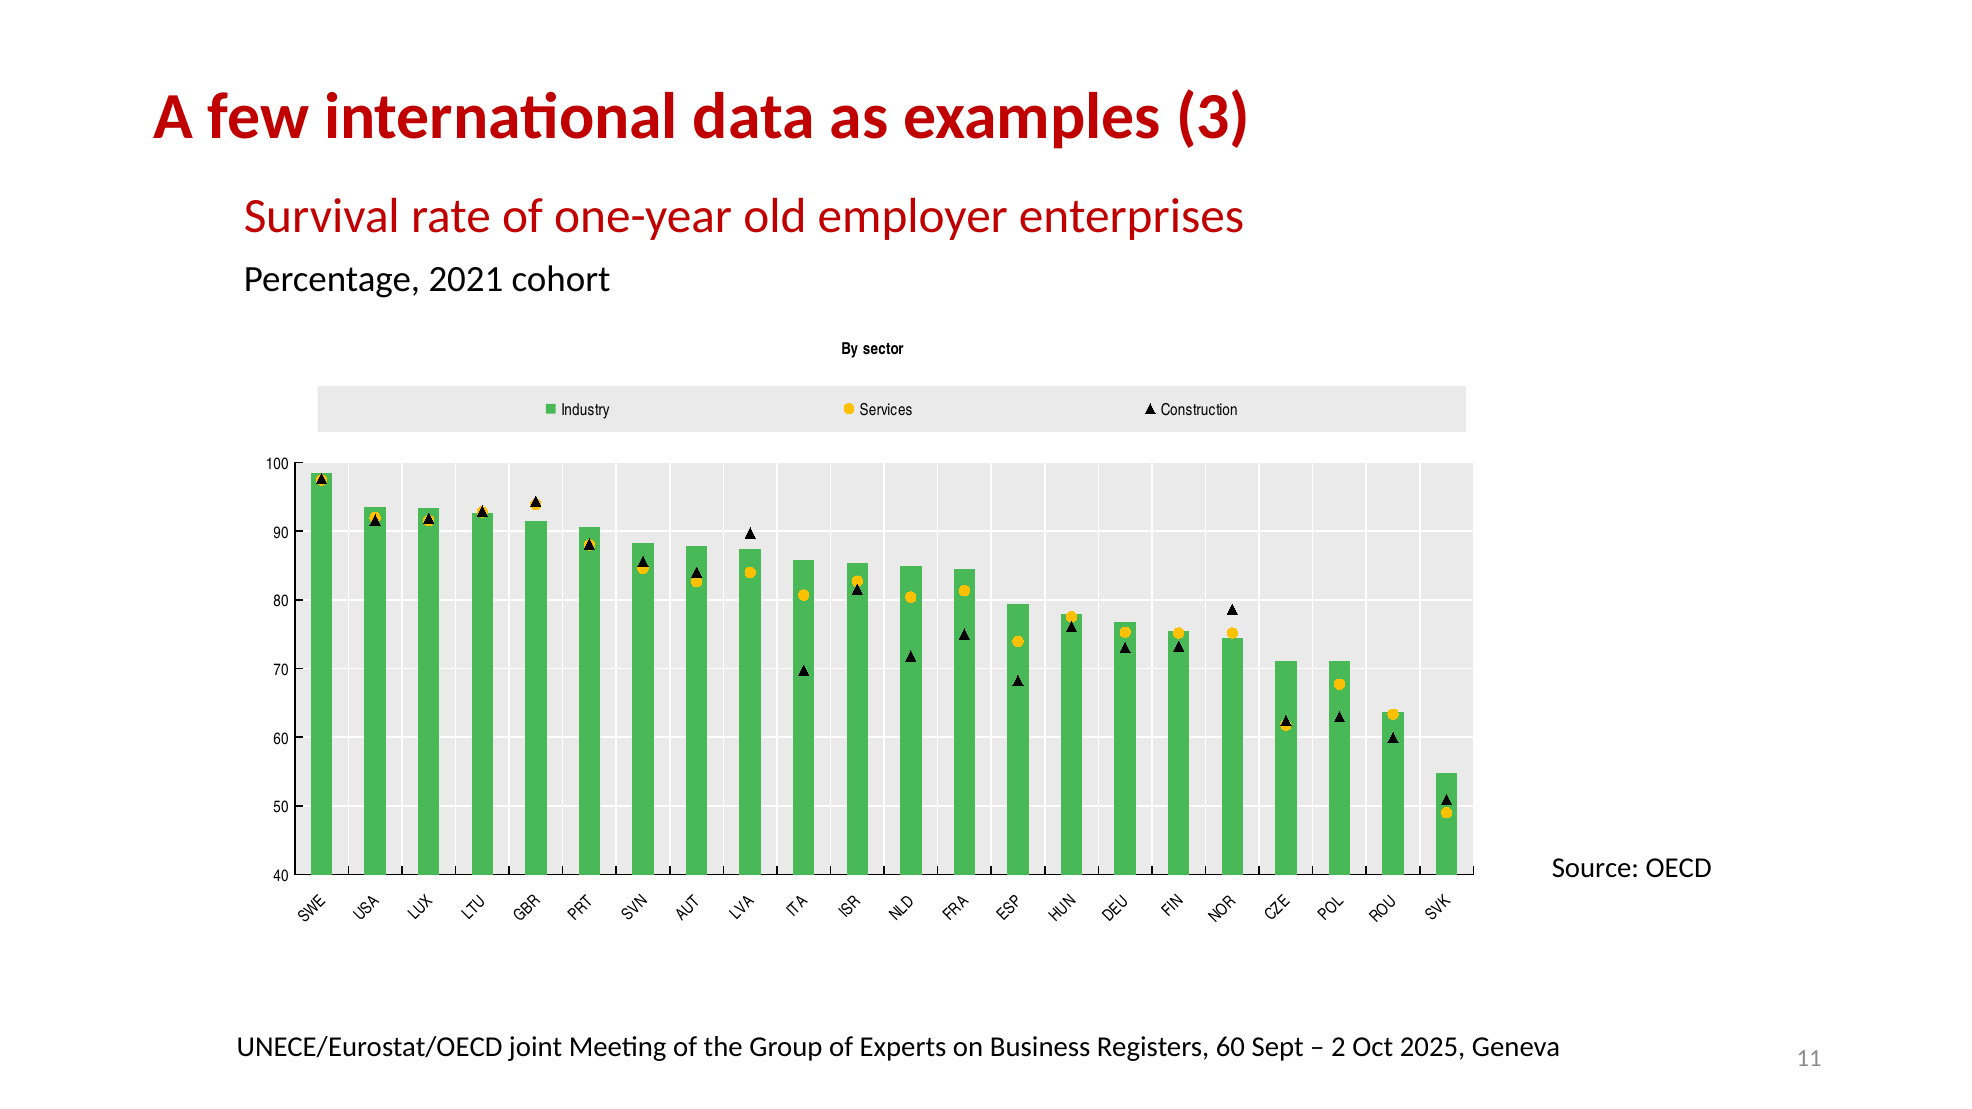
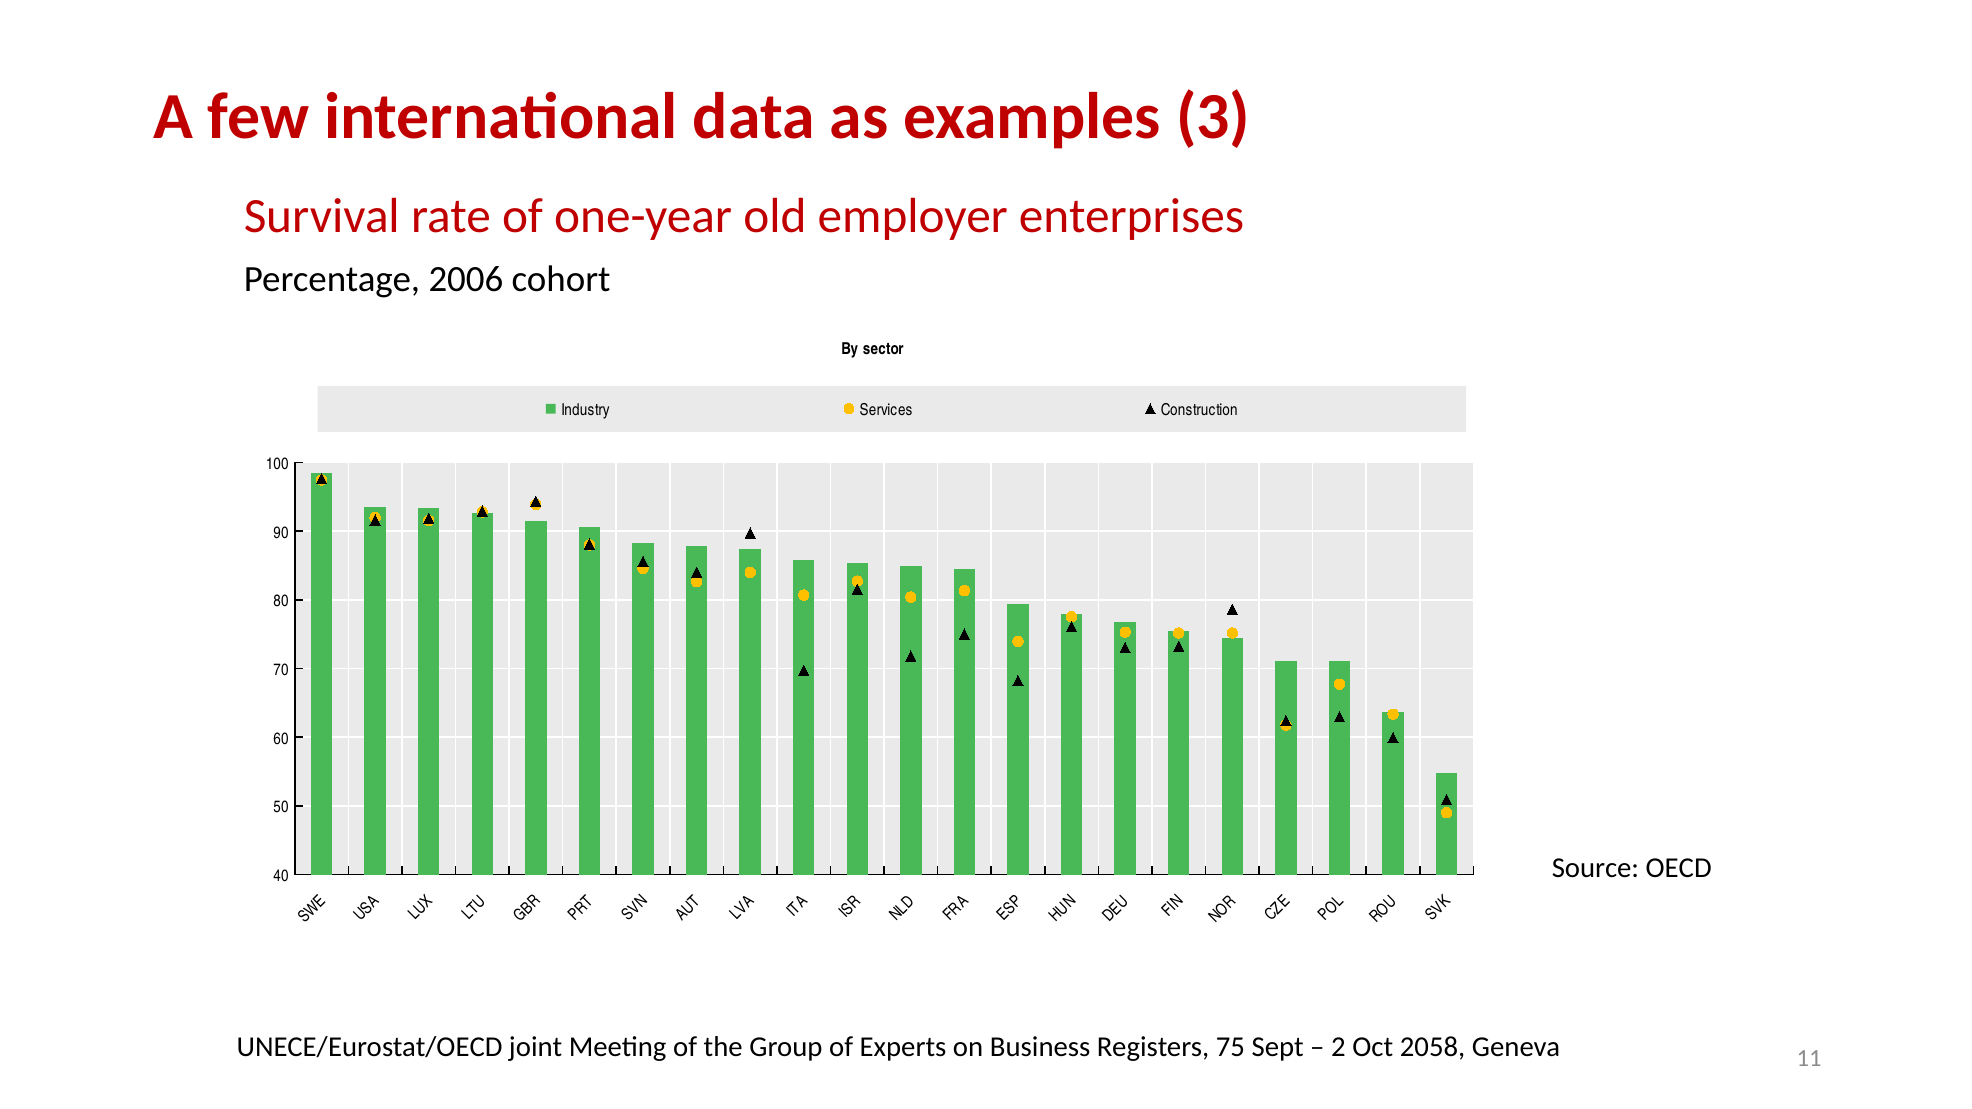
2021: 2021 -> 2006
Registers 60: 60 -> 75
2025: 2025 -> 2058
